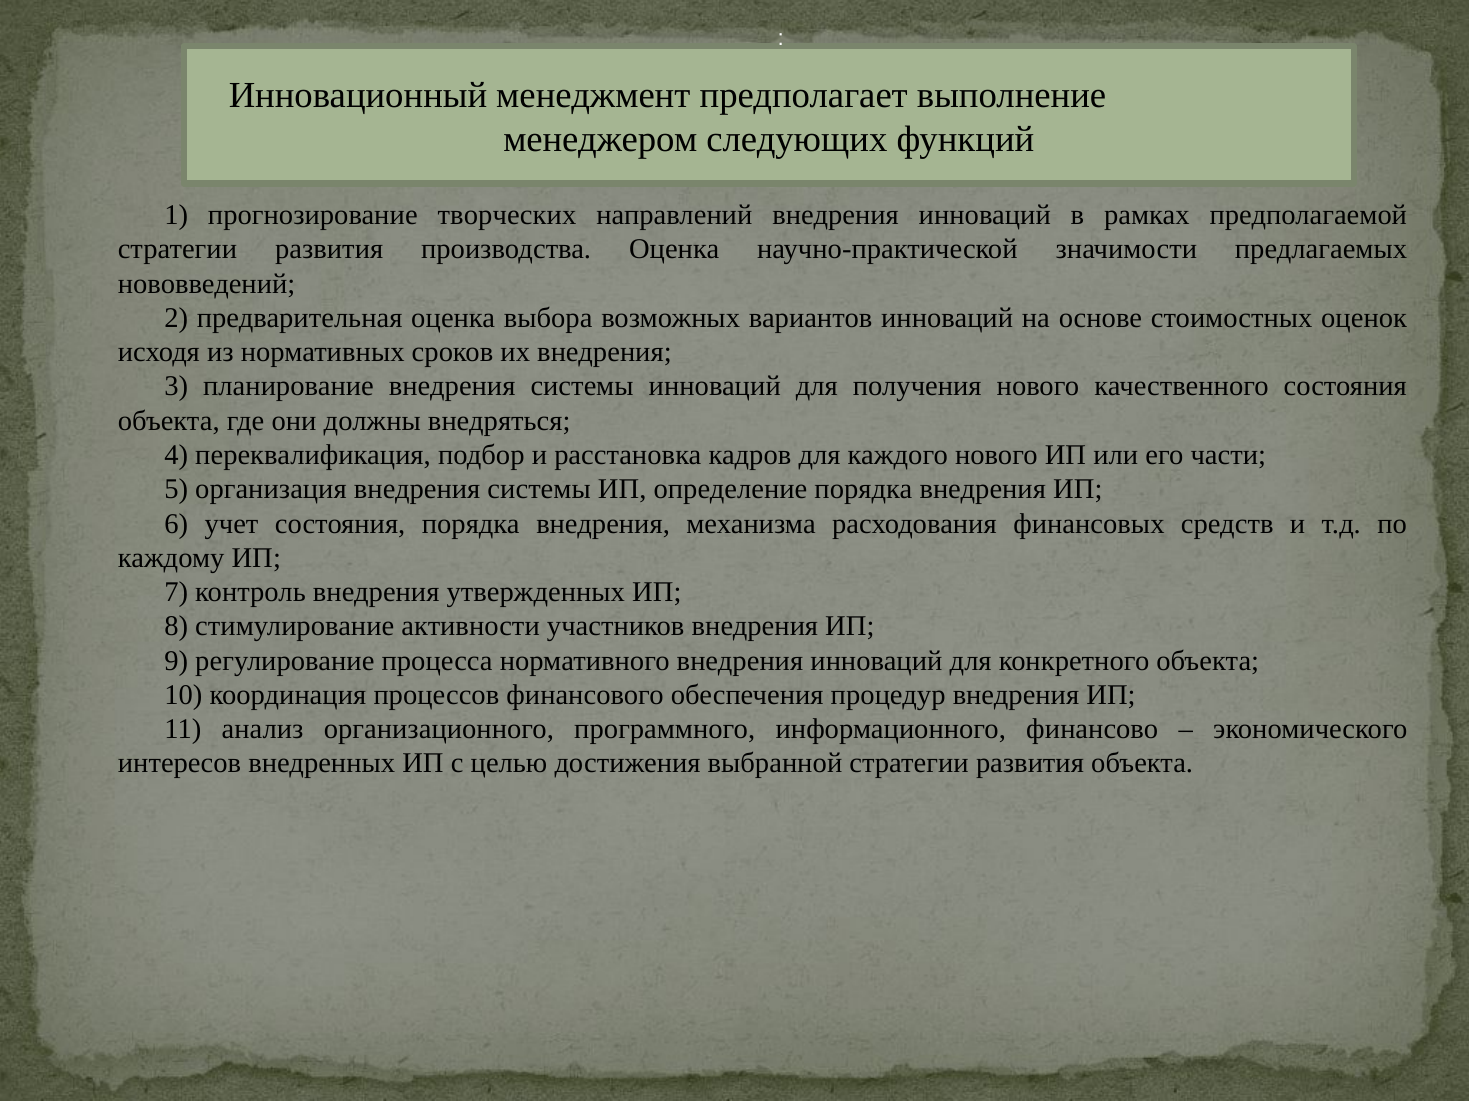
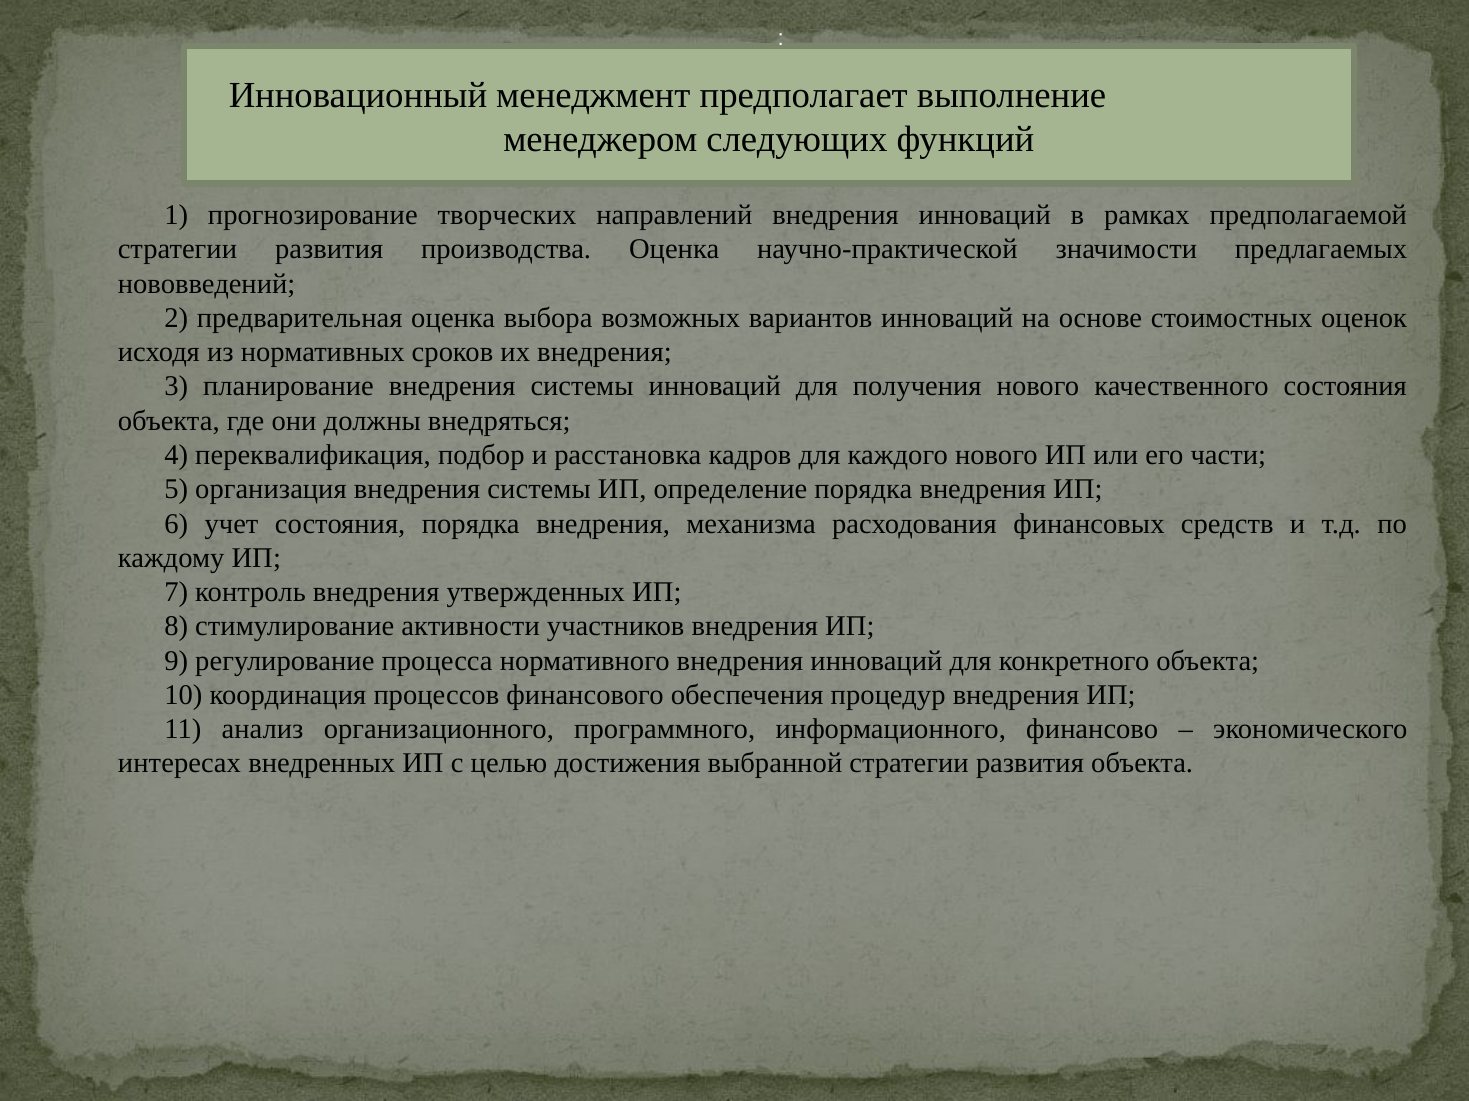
интересов: интересов -> интересах
